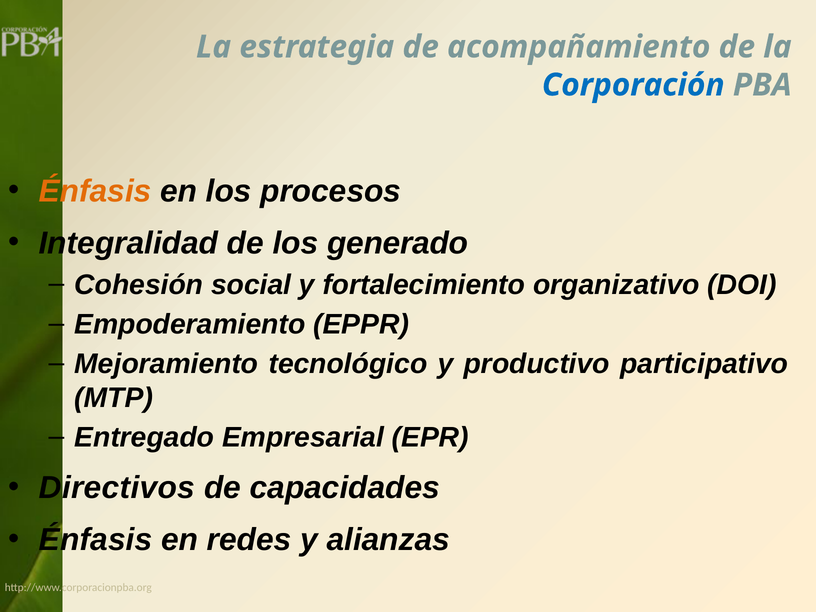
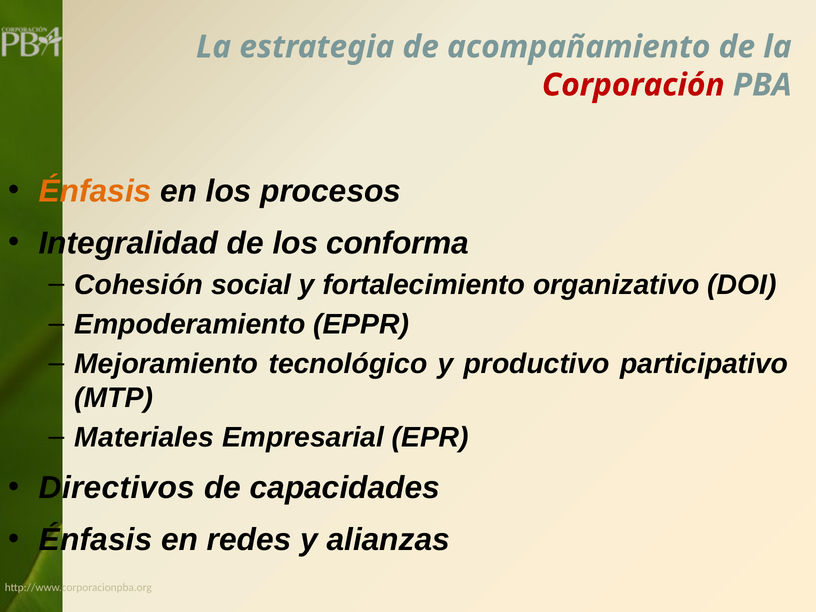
Corporación colour: blue -> red
generado: generado -> conforma
Entregado: Entregado -> Materiales
